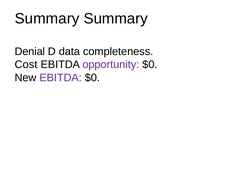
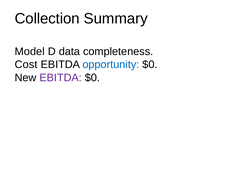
Summary at (47, 19): Summary -> Collection
Denial: Denial -> Model
opportunity colour: purple -> blue
